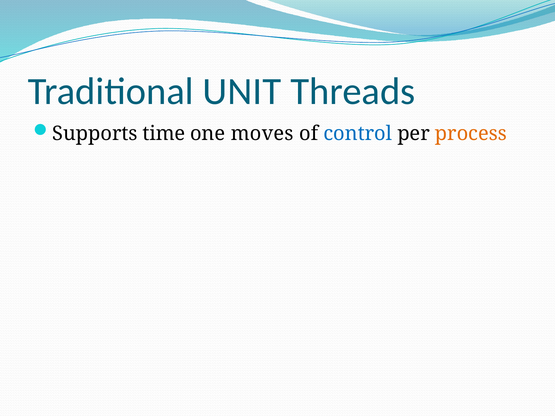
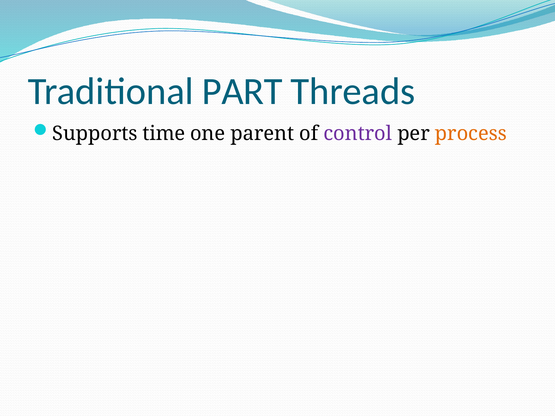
UNIT: UNIT -> PART
moves: moves -> parent
control colour: blue -> purple
